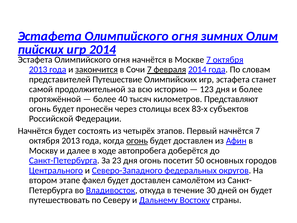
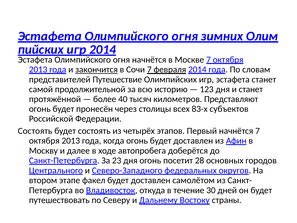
и более: более -> станет
Начнётся at (35, 131): Начнётся -> Состоять
огонь at (137, 141) underline: present -> none
50: 50 -> 28
